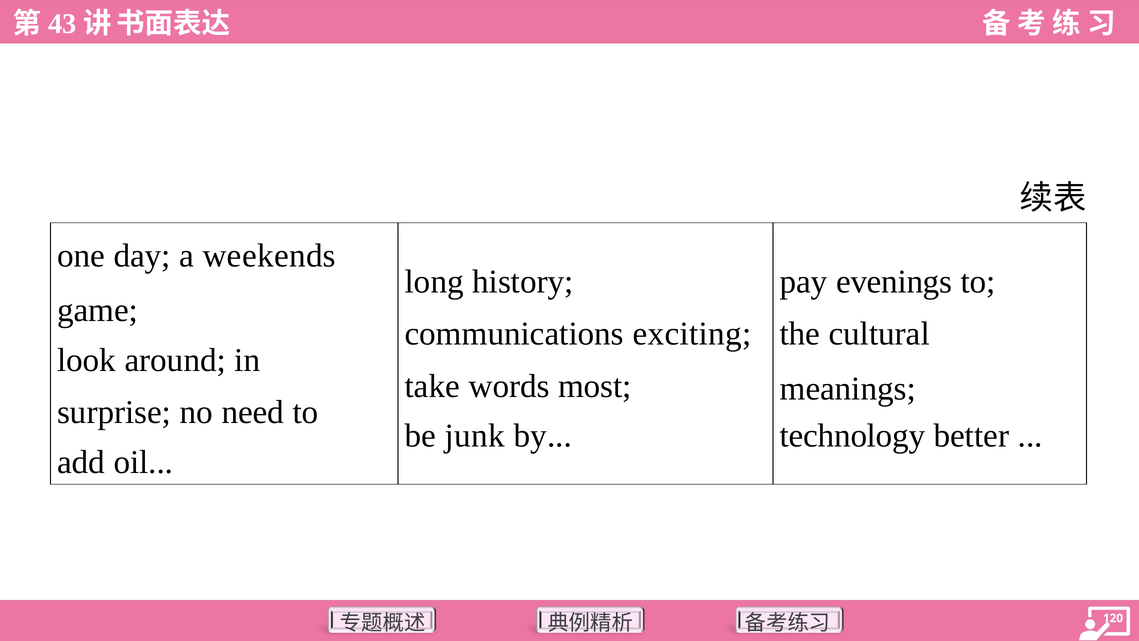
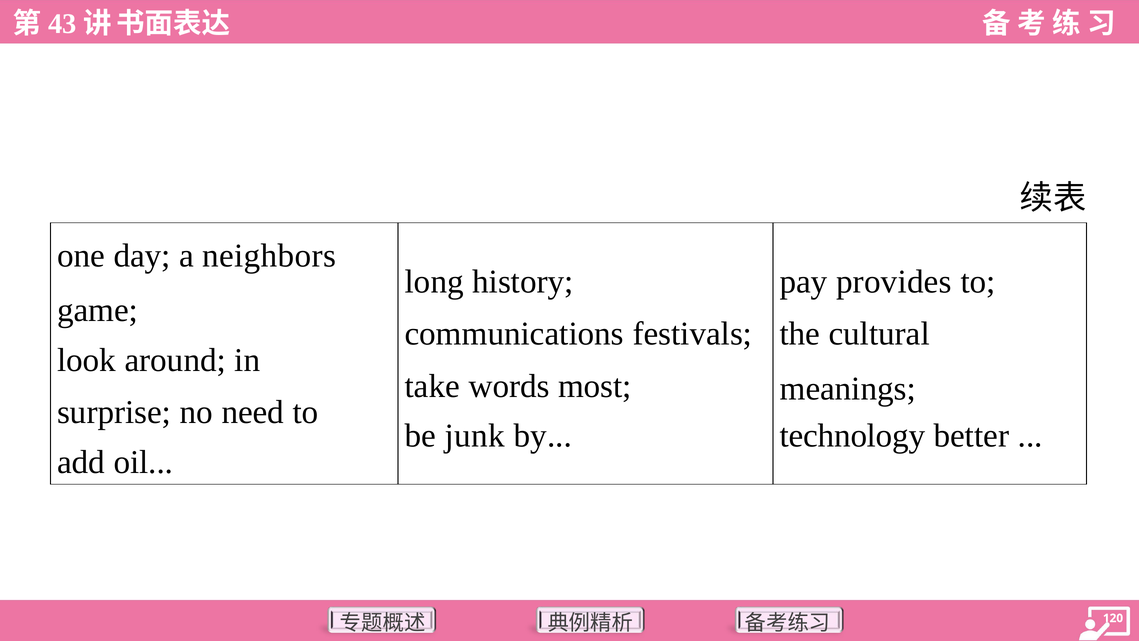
weekends: weekends -> neighbors
evenings: evenings -> provides
exciting: exciting -> festivals
